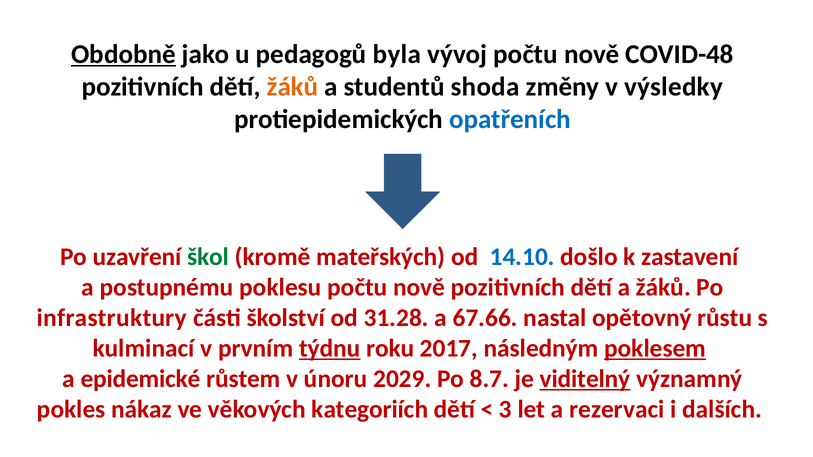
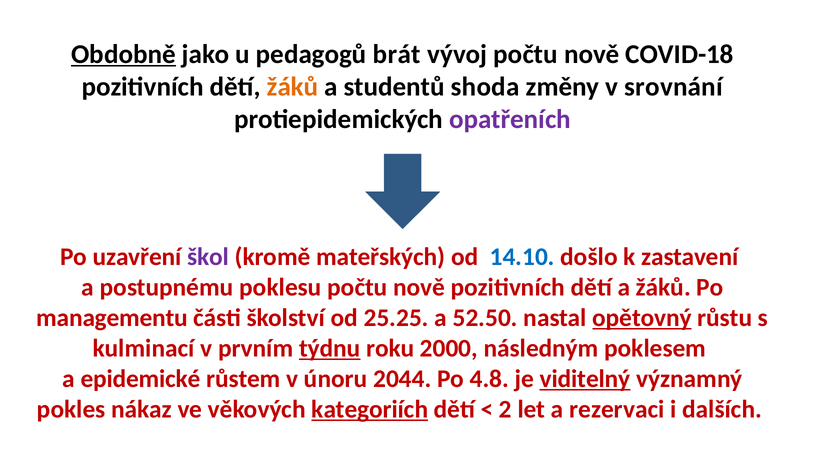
byla: byla -> brát
COVID-48: COVID-48 -> COVID-18
výsledky: výsledky -> srovnání
opatřeních colour: blue -> purple
škol colour: green -> purple
infrastruktury: infrastruktury -> managementu
31.28: 31.28 -> 25.25
67.66: 67.66 -> 52.50
opětovný underline: none -> present
2017: 2017 -> 2000
poklesem underline: present -> none
2029: 2029 -> 2044
8.7: 8.7 -> 4.8
kategoriích underline: none -> present
3: 3 -> 2
